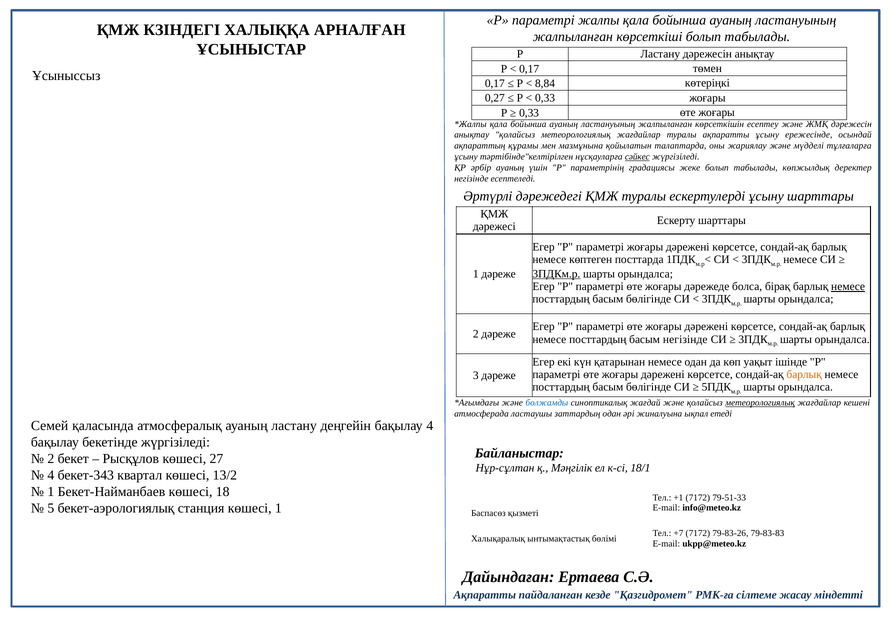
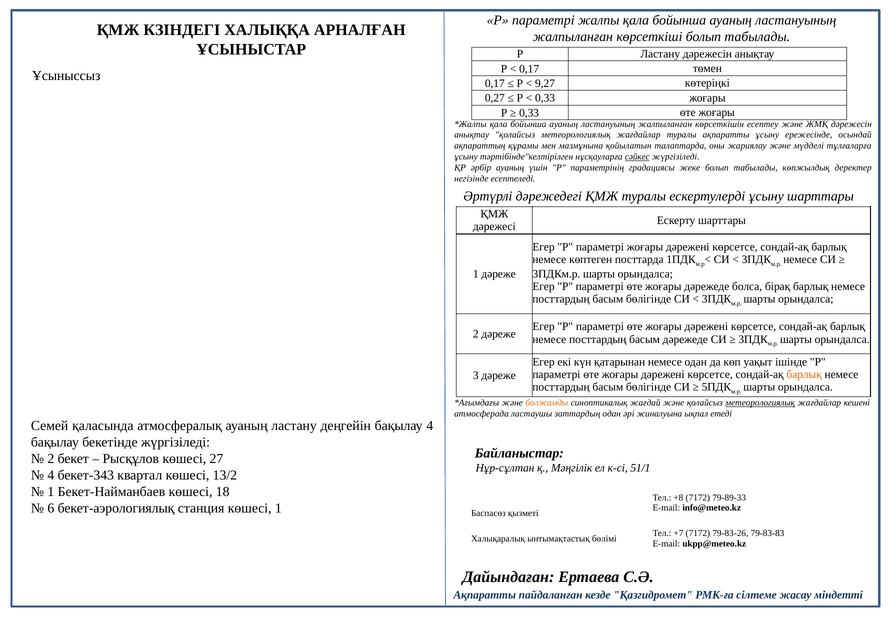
8,84: 8,84 -> 9,27
3ПДКм.р underline: present -> none
немесе at (848, 287) underline: present -> none
басым негізінде: негізінде -> дәрежеде
болжамды colour: blue -> orange
18/1: 18/1 -> 51/1
+1: +1 -> +8
79-51-33: 79-51-33 -> 79-89-33
5: 5 -> 6
